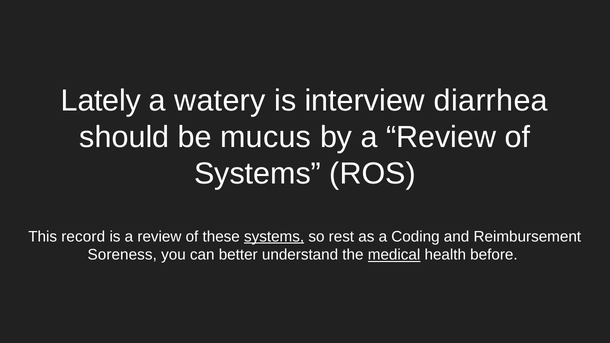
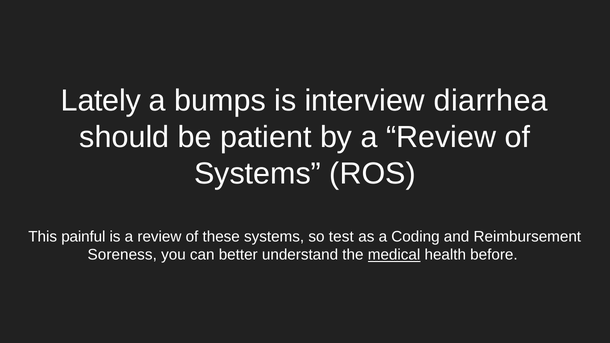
watery: watery -> bumps
mucus: mucus -> patient
record: record -> painful
systems at (274, 237) underline: present -> none
rest: rest -> test
